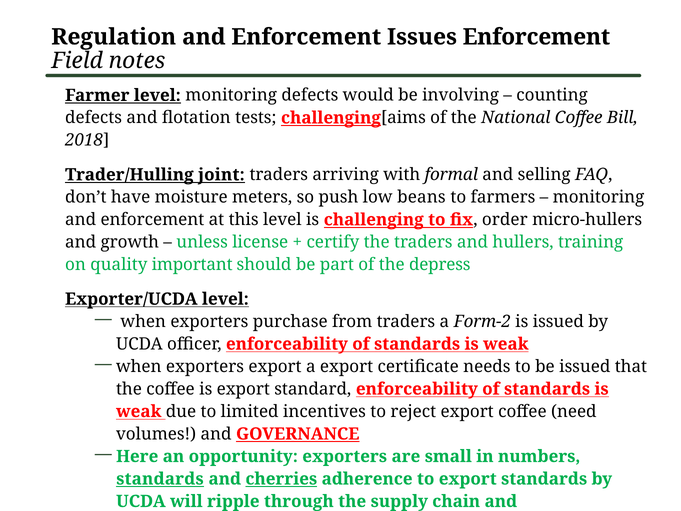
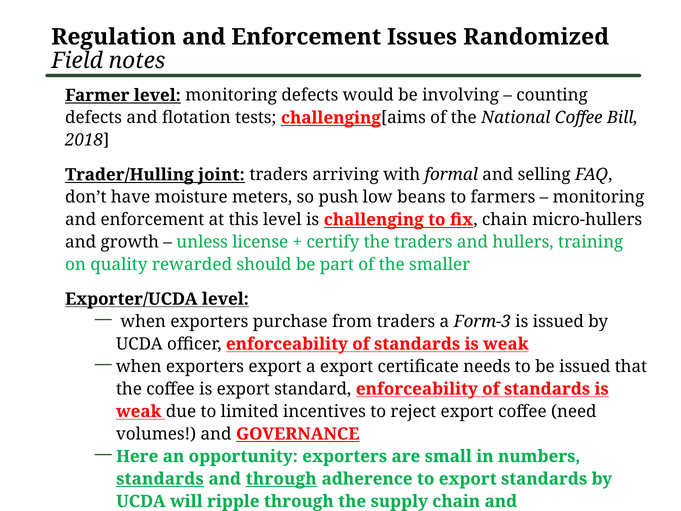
Issues Enforcement: Enforcement -> Randomized
fix order: order -> chain
important: important -> rewarded
depress: depress -> smaller
Form-2: Form-2 -> Form-3
and cherries: cherries -> through
